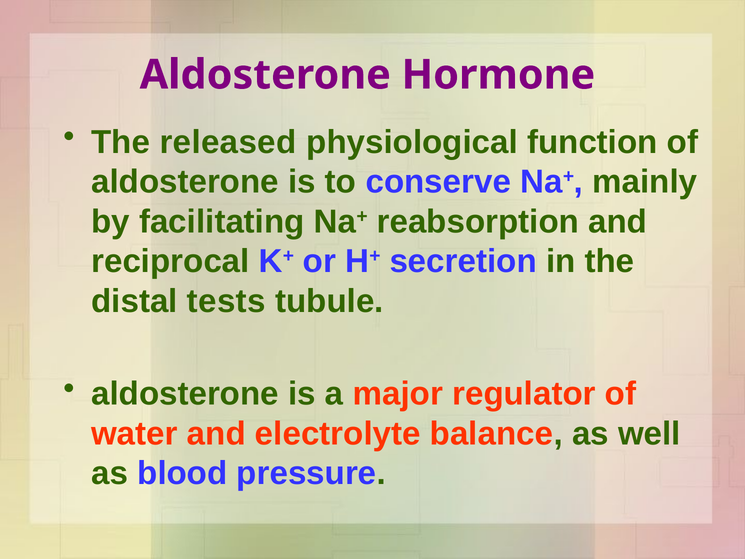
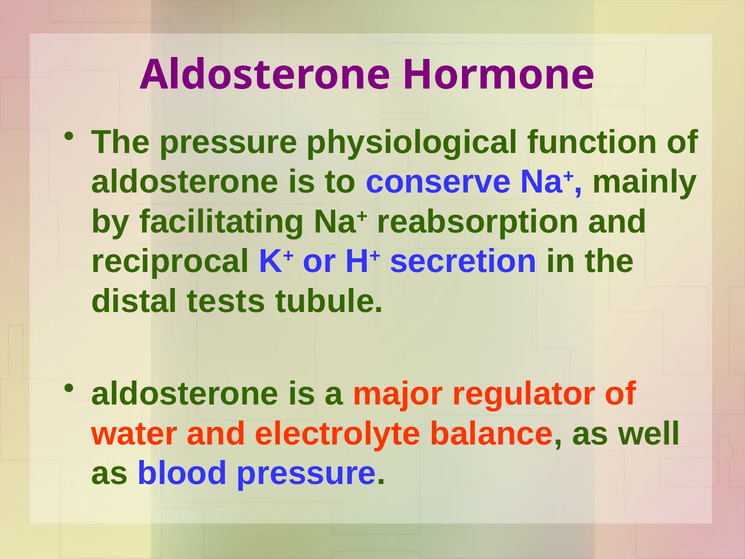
The released: released -> pressure
